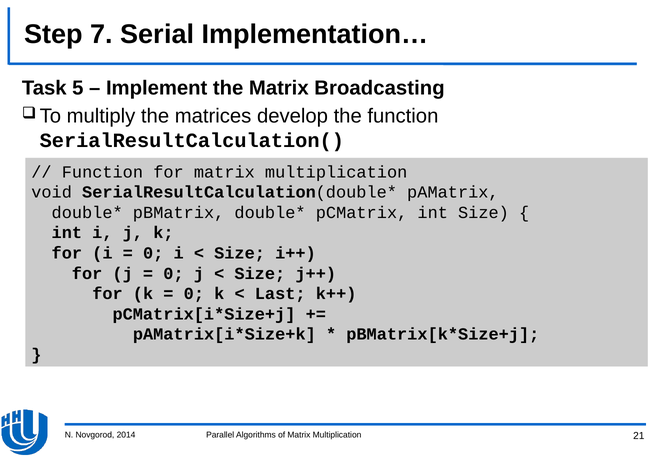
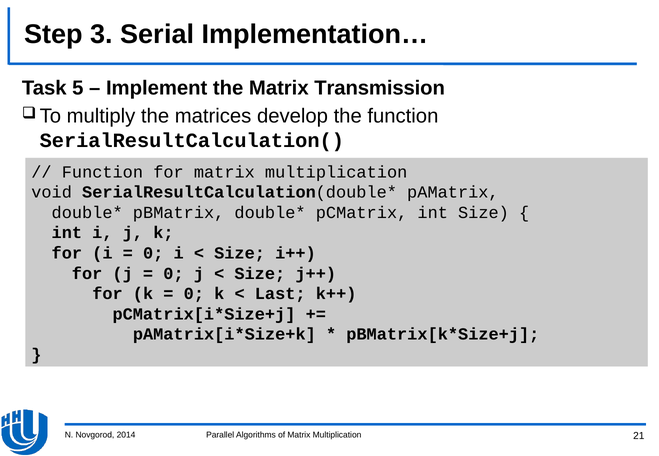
7: 7 -> 3
Broadcasting: Broadcasting -> Transmission
